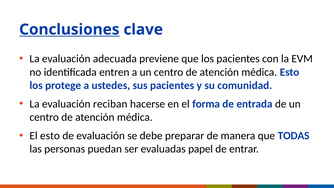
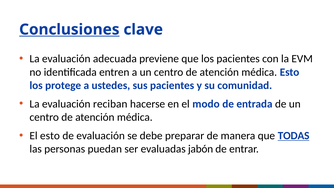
forma: forma -> modo
TODAS underline: none -> present
papel: papel -> jabón
